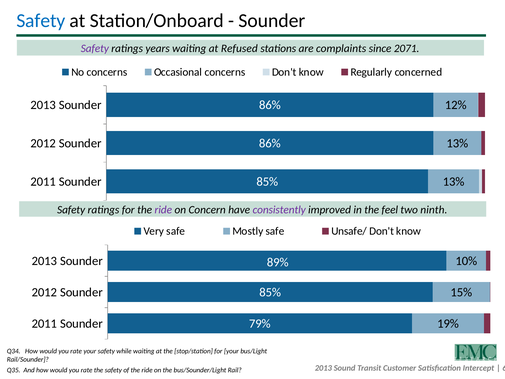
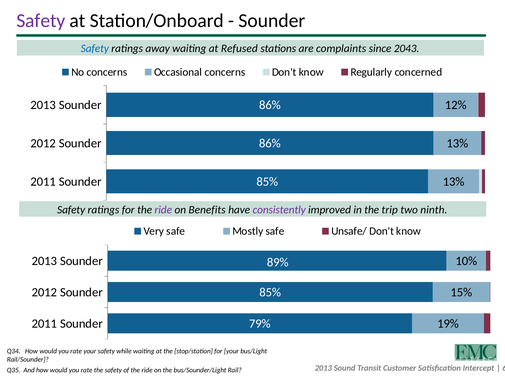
Safety at (41, 21) colour: blue -> purple
Safety at (95, 48) colour: purple -> blue
years: years -> away
2071: 2071 -> 2043
Concern: Concern -> Benefits
feel: feel -> trip
